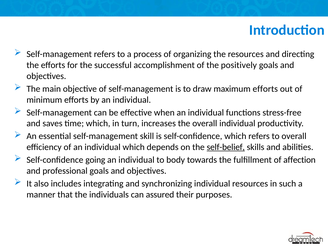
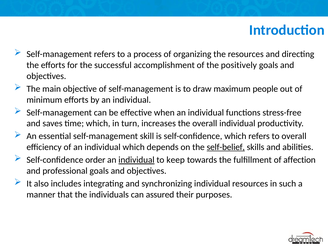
maximum efforts: efforts -> people
going: going -> order
individual at (136, 160) underline: none -> present
body: body -> keep
